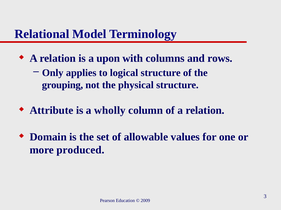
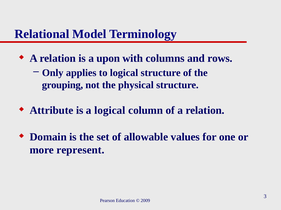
a wholly: wholly -> logical
produced: produced -> represent
